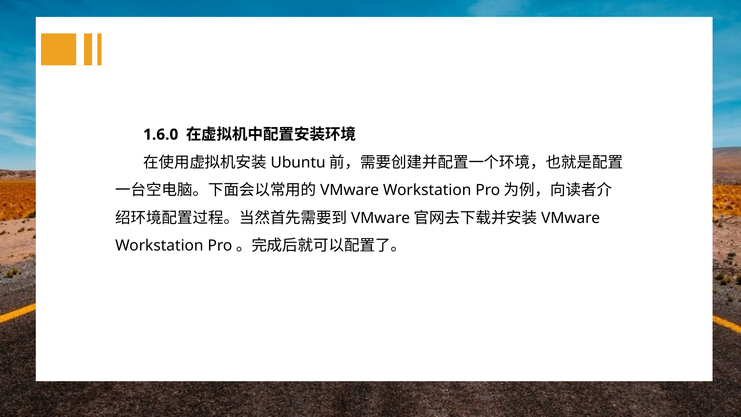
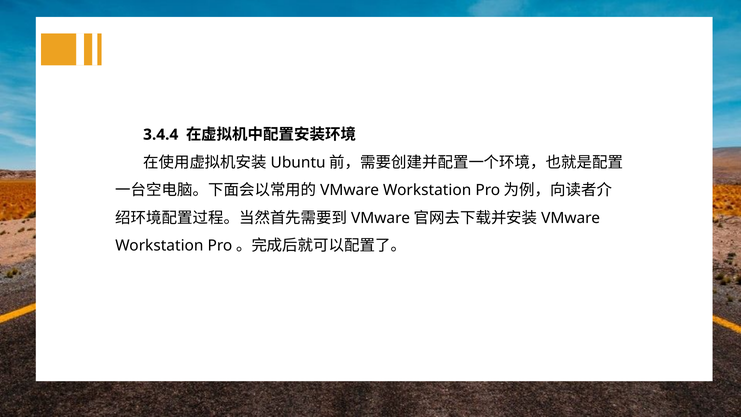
1.6.0: 1.6.0 -> 3.4.4
